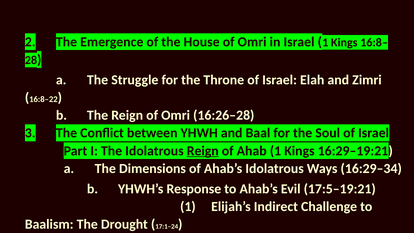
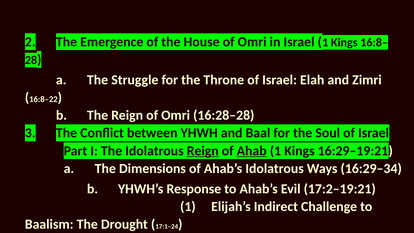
16:26–28: 16:26–28 -> 16:28–28
Ahab underline: none -> present
17:5–19:21: 17:5–19:21 -> 17:2–19:21
